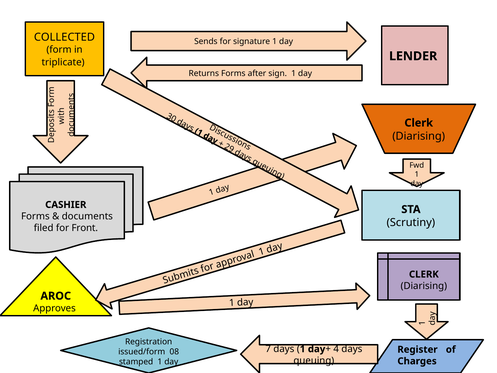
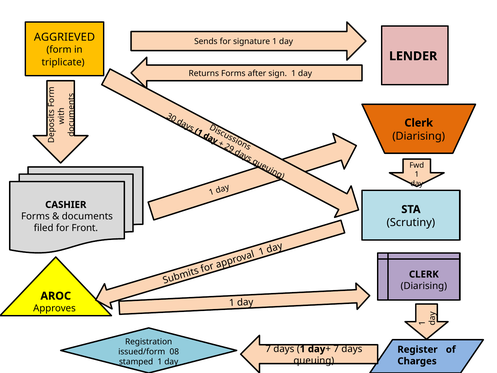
COLLECTED: COLLECTED -> AGGRIEVED
day+ 4: 4 -> 7
